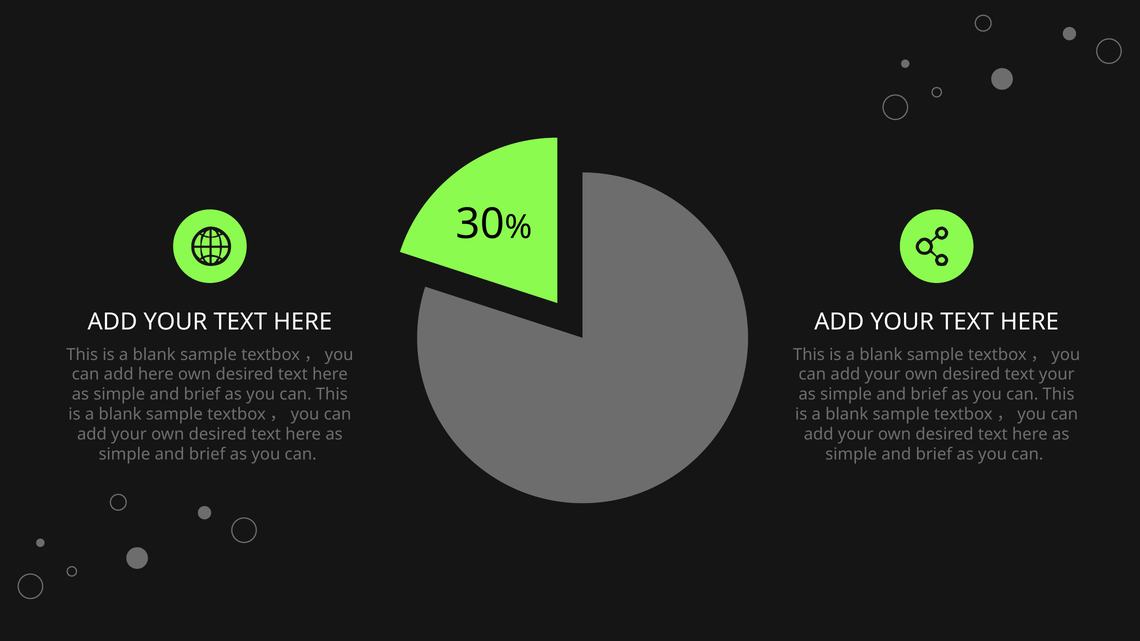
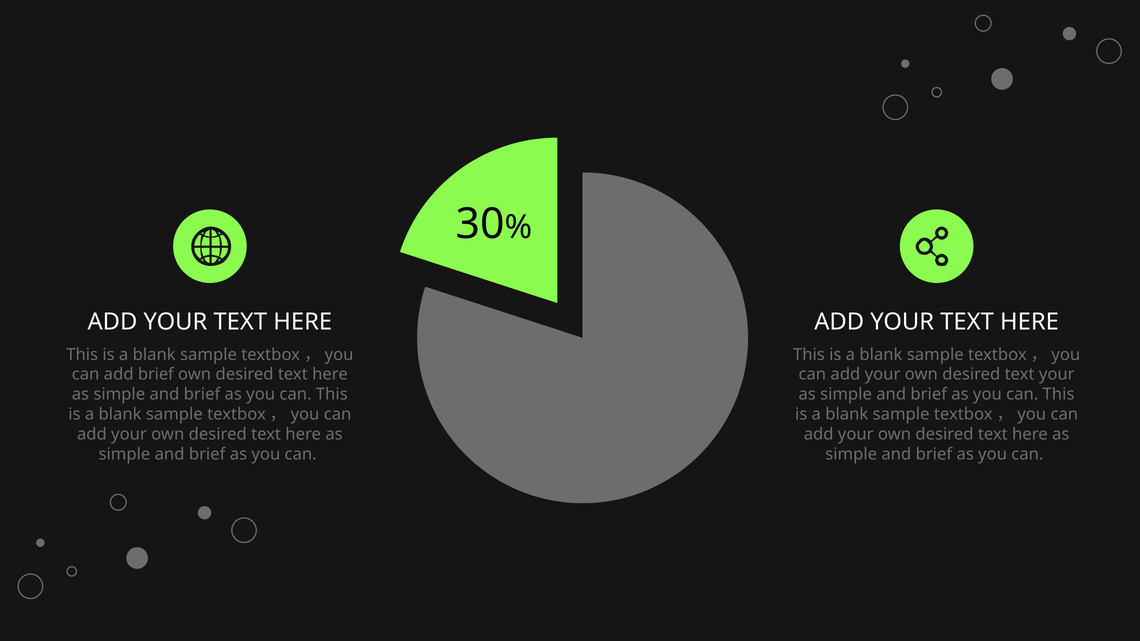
add here: here -> brief
